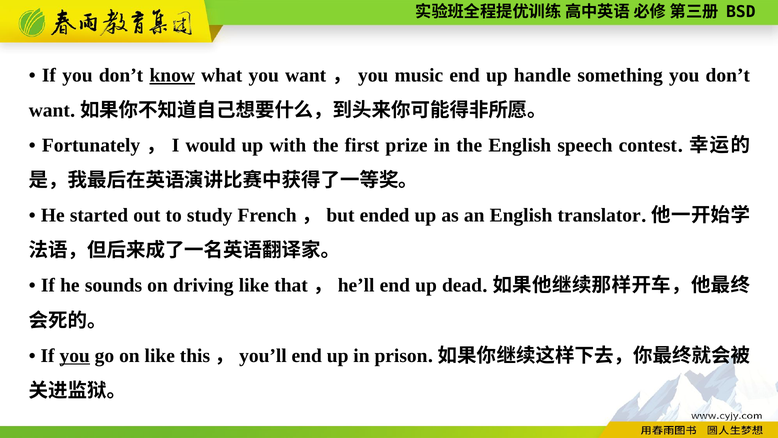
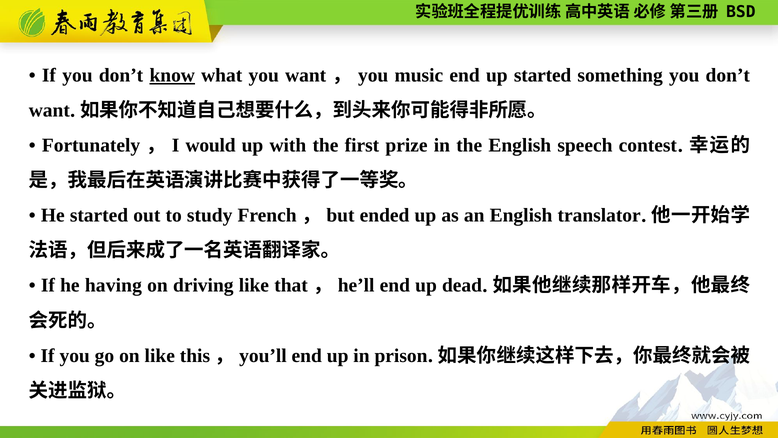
up handle: handle -> started
sounds: sounds -> having
you at (75, 355) underline: present -> none
